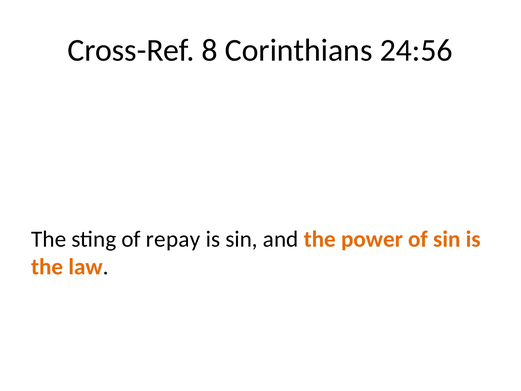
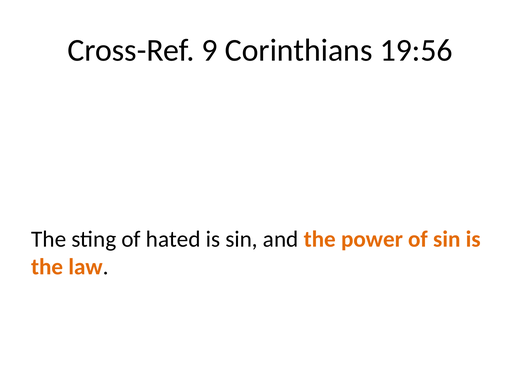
8: 8 -> 9
24:56: 24:56 -> 19:56
repay: repay -> hated
